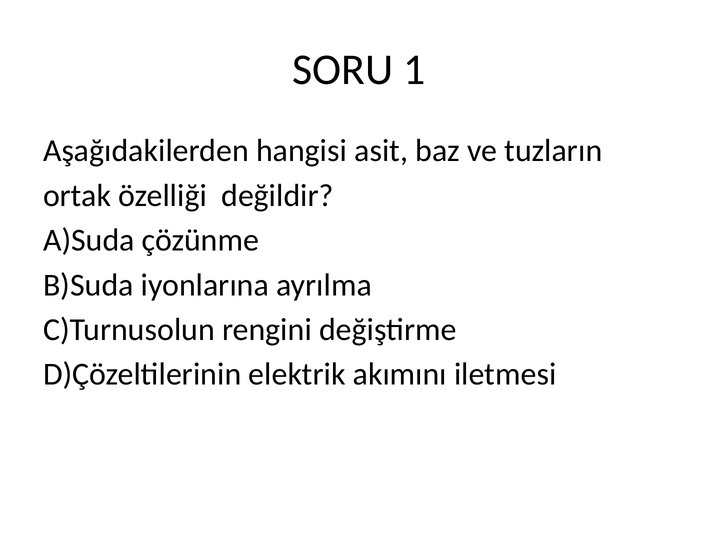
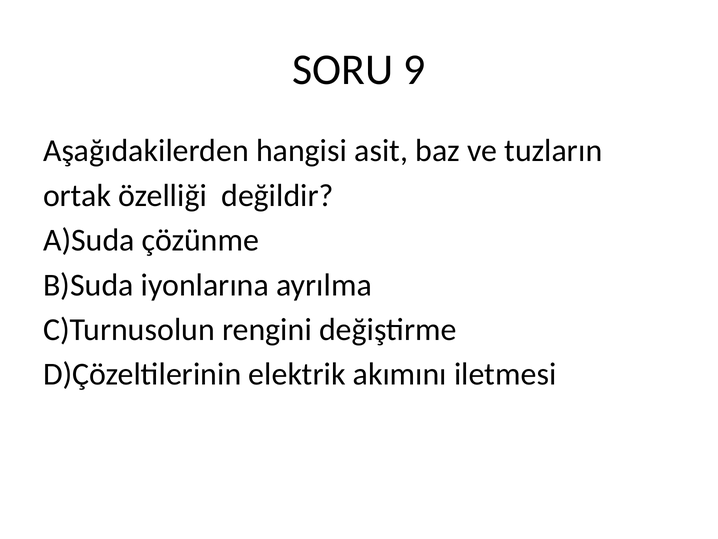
1: 1 -> 9
